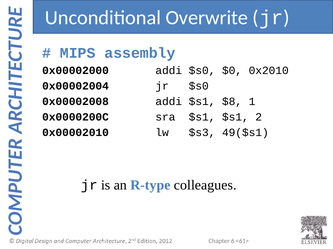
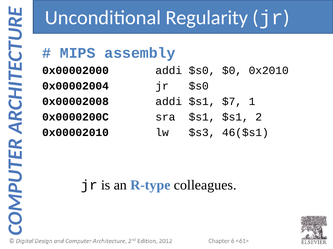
Overwrite: Overwrite -> Regularity
$8: $8 -> $7
49($s1: 49($s1 -> 46($s1
